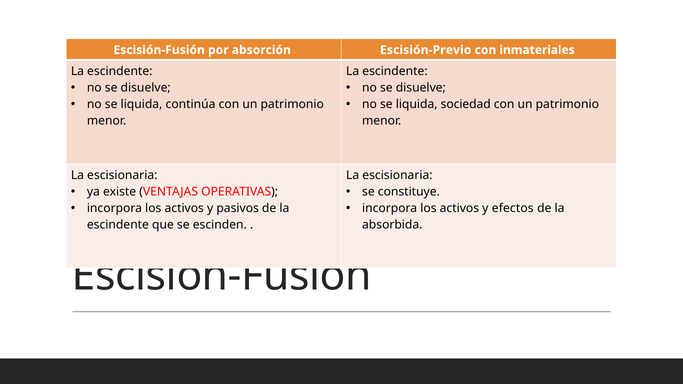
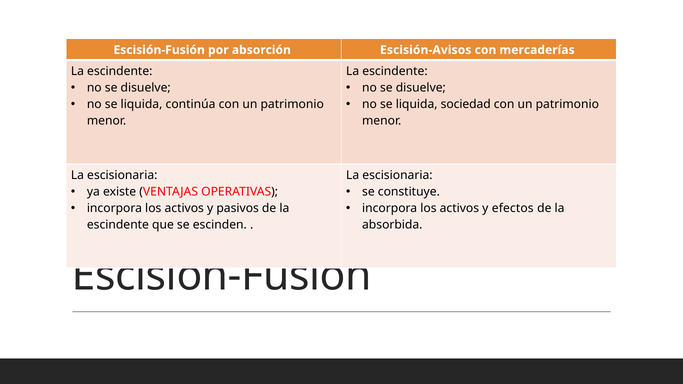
Escisión-Previo: Escisión-Previo -> Escisión-Avisos
inmateriales: inmateriales -> mercaderías
